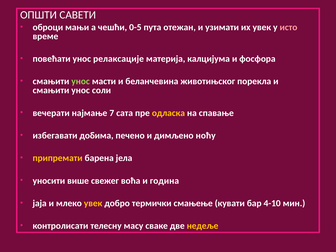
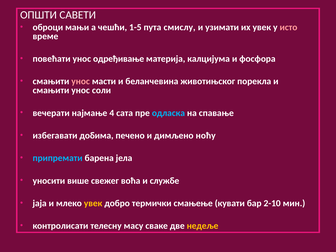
0-5: 0-5 -> 1-5
отежан: отежан -> смислу
релаксације: релаксације -> одређивање
унос at (81, 81) colour: light green -> pink
7: 7 -> 4
одласка colour: yellow -> light blue
припремати colour: yellow -> light blue
година: година -> службе
4-10: 4-10 -> 2-10
